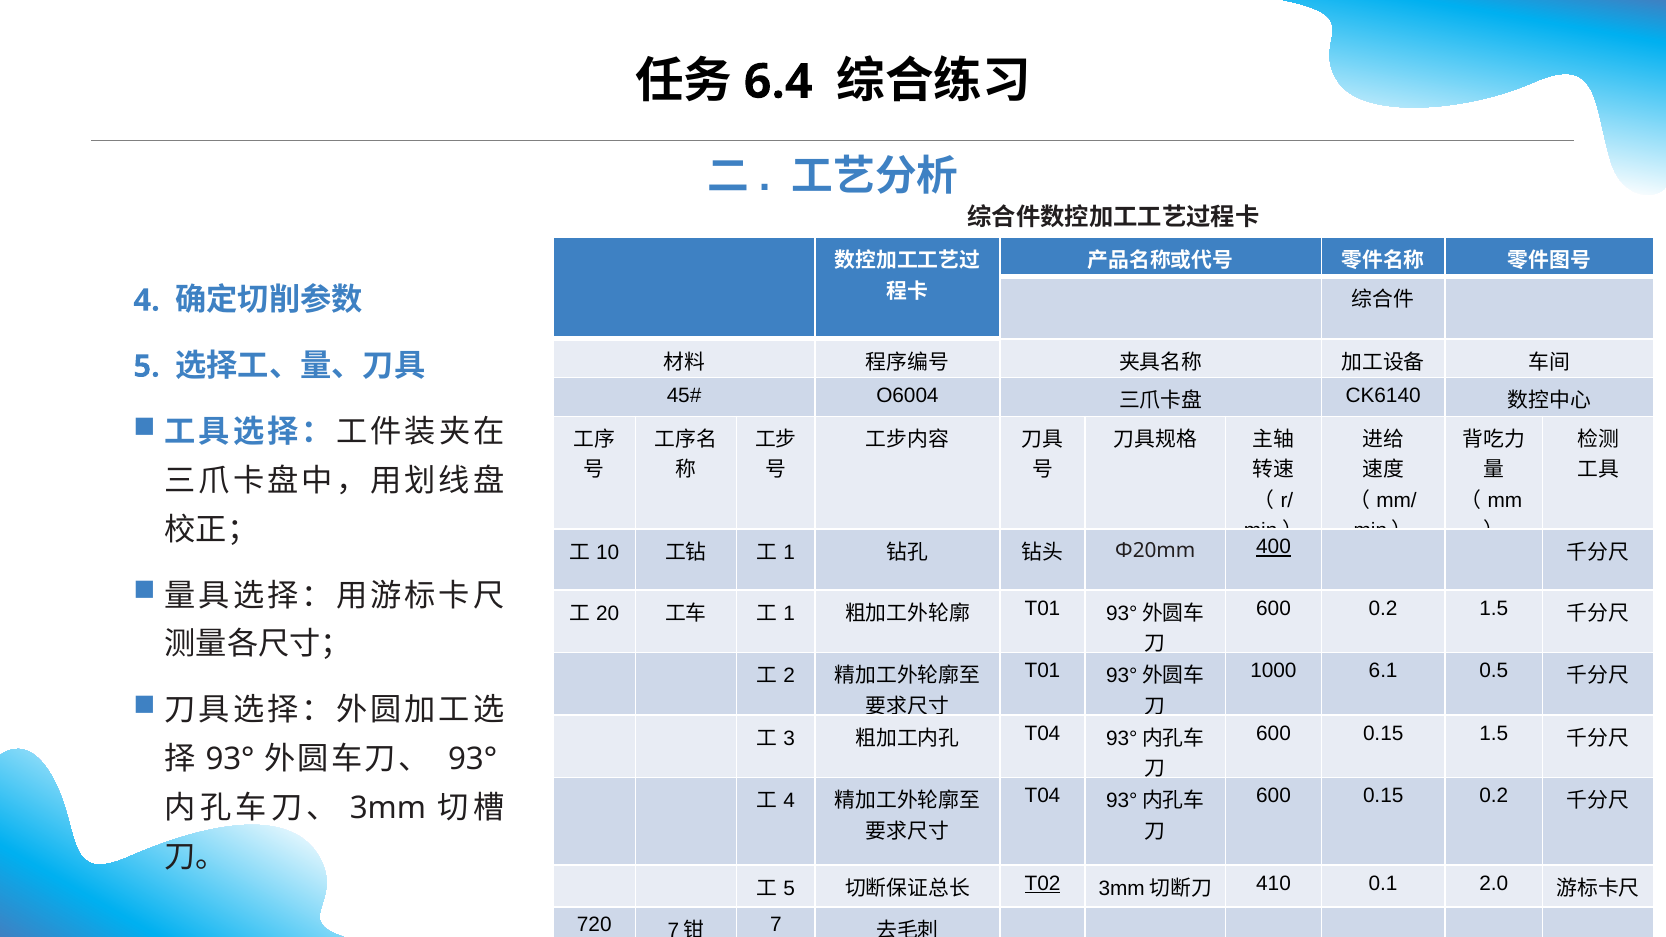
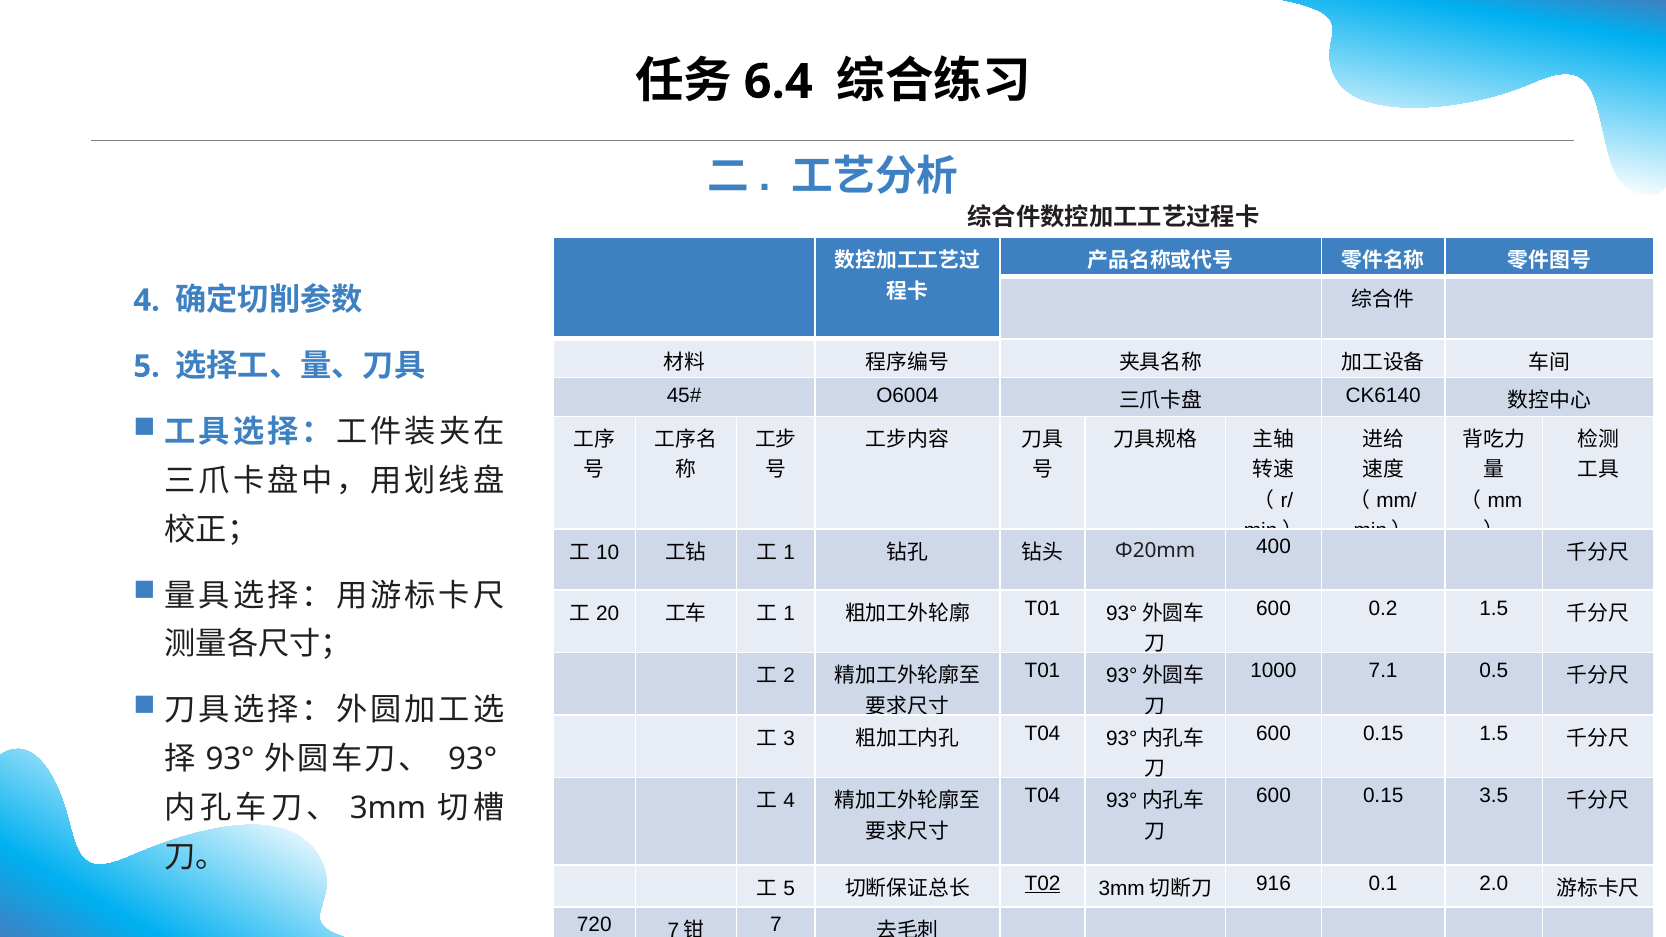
400 underline: present -> none
6.1: 6.1 -> 7.1
0.15 0.2: 0.2 -> 3.5
410: 410 -> 916
